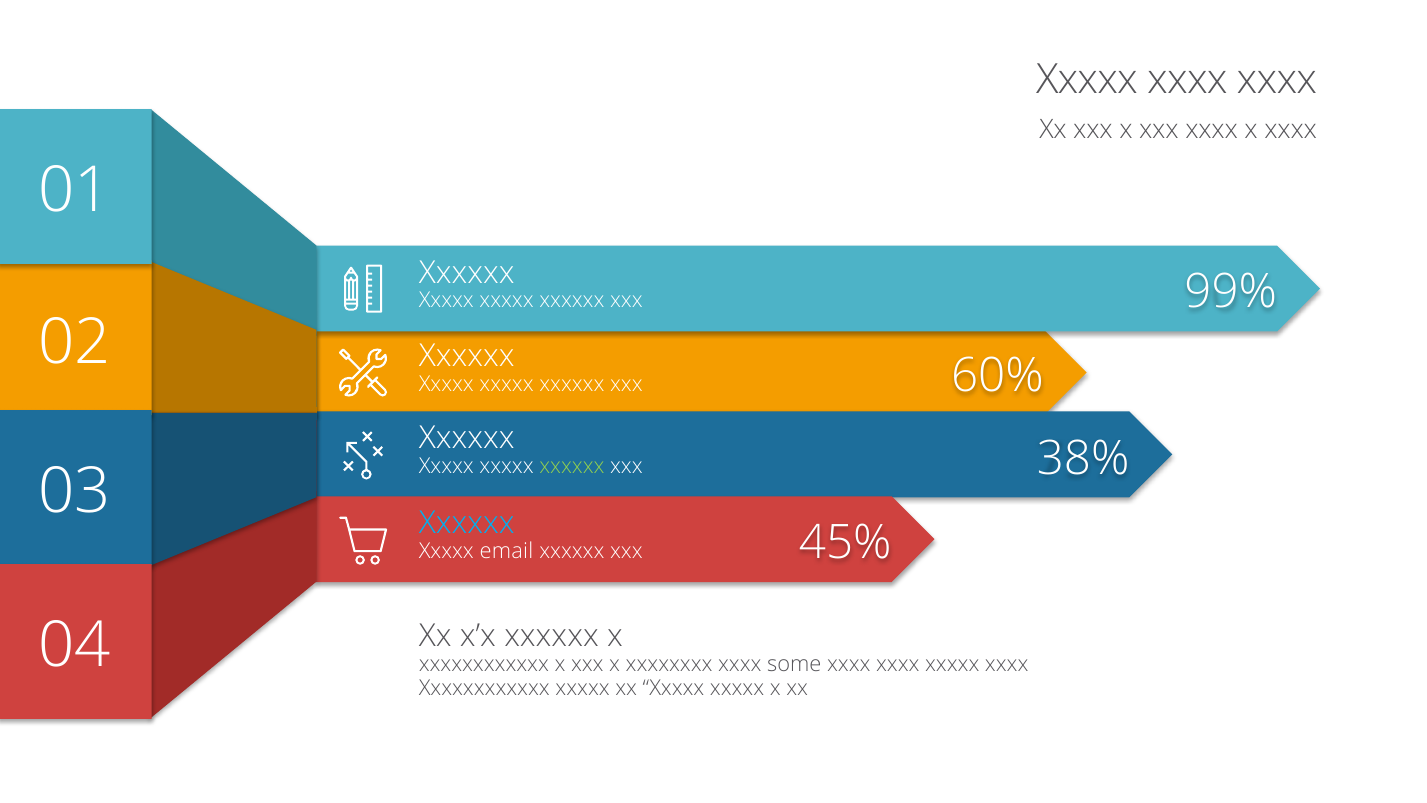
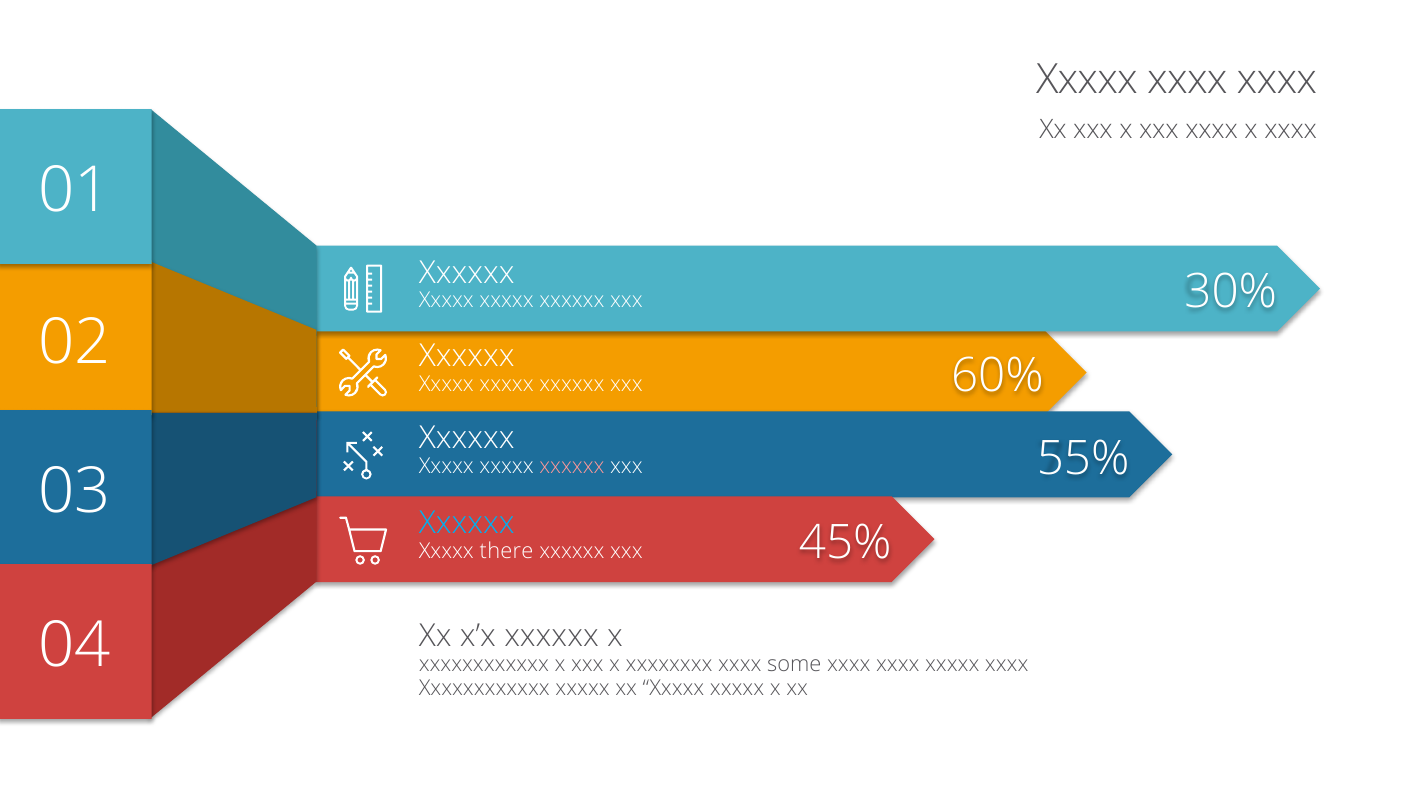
99%: 99% -> 30%
38%: 38% -> 55%
xxxxxx at (572, 466) colour: light green -> pink
email: email -> there
